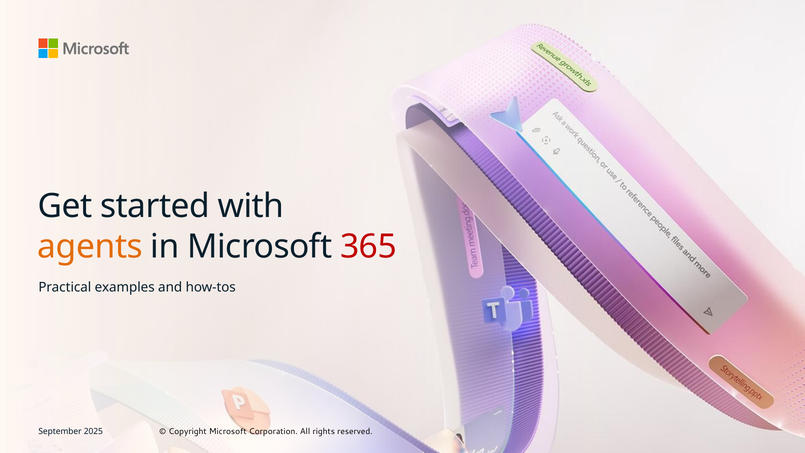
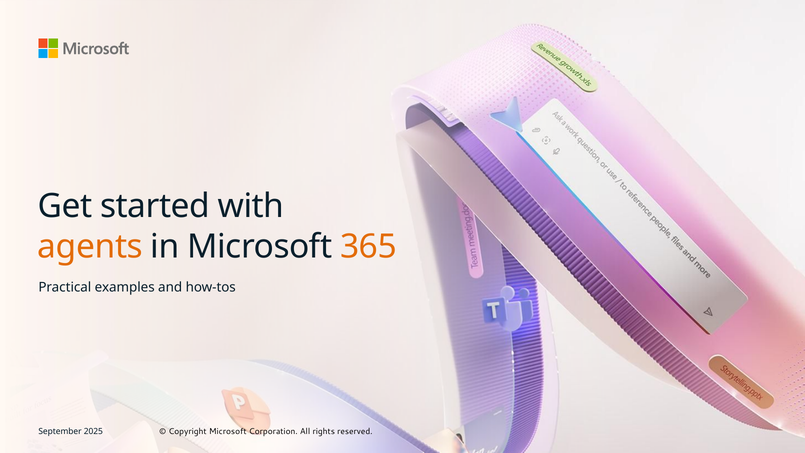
365 colour: red -> orange
